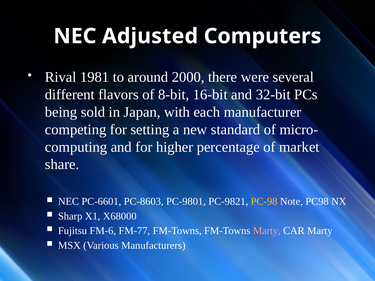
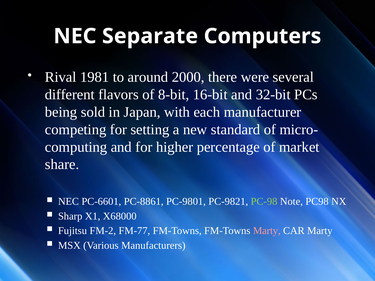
Adjusted: Adjusted -> Separate
PC-8603: PC-8603 -> PC-8861
PC-98 colour: yellow -> light green
FM-6: FM-6 -> FM-2
